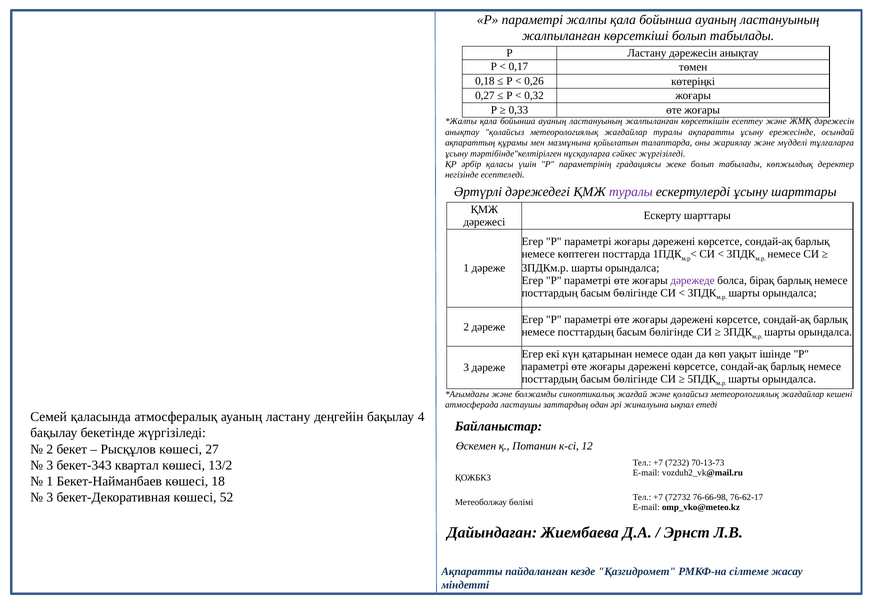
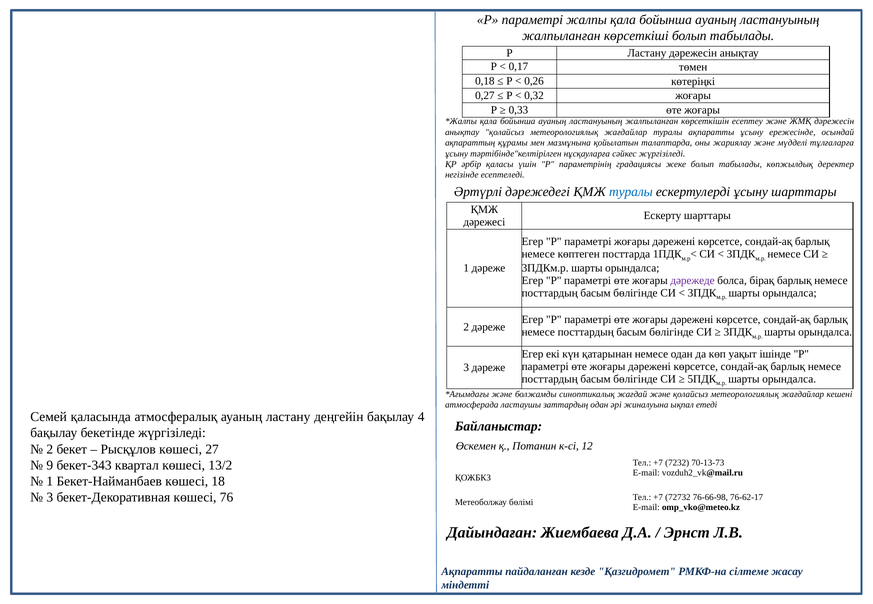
туралы at (631, 192) colour: purple -> blue
3 at (50, 466): 3 -> 9
52: 52 -> 76
